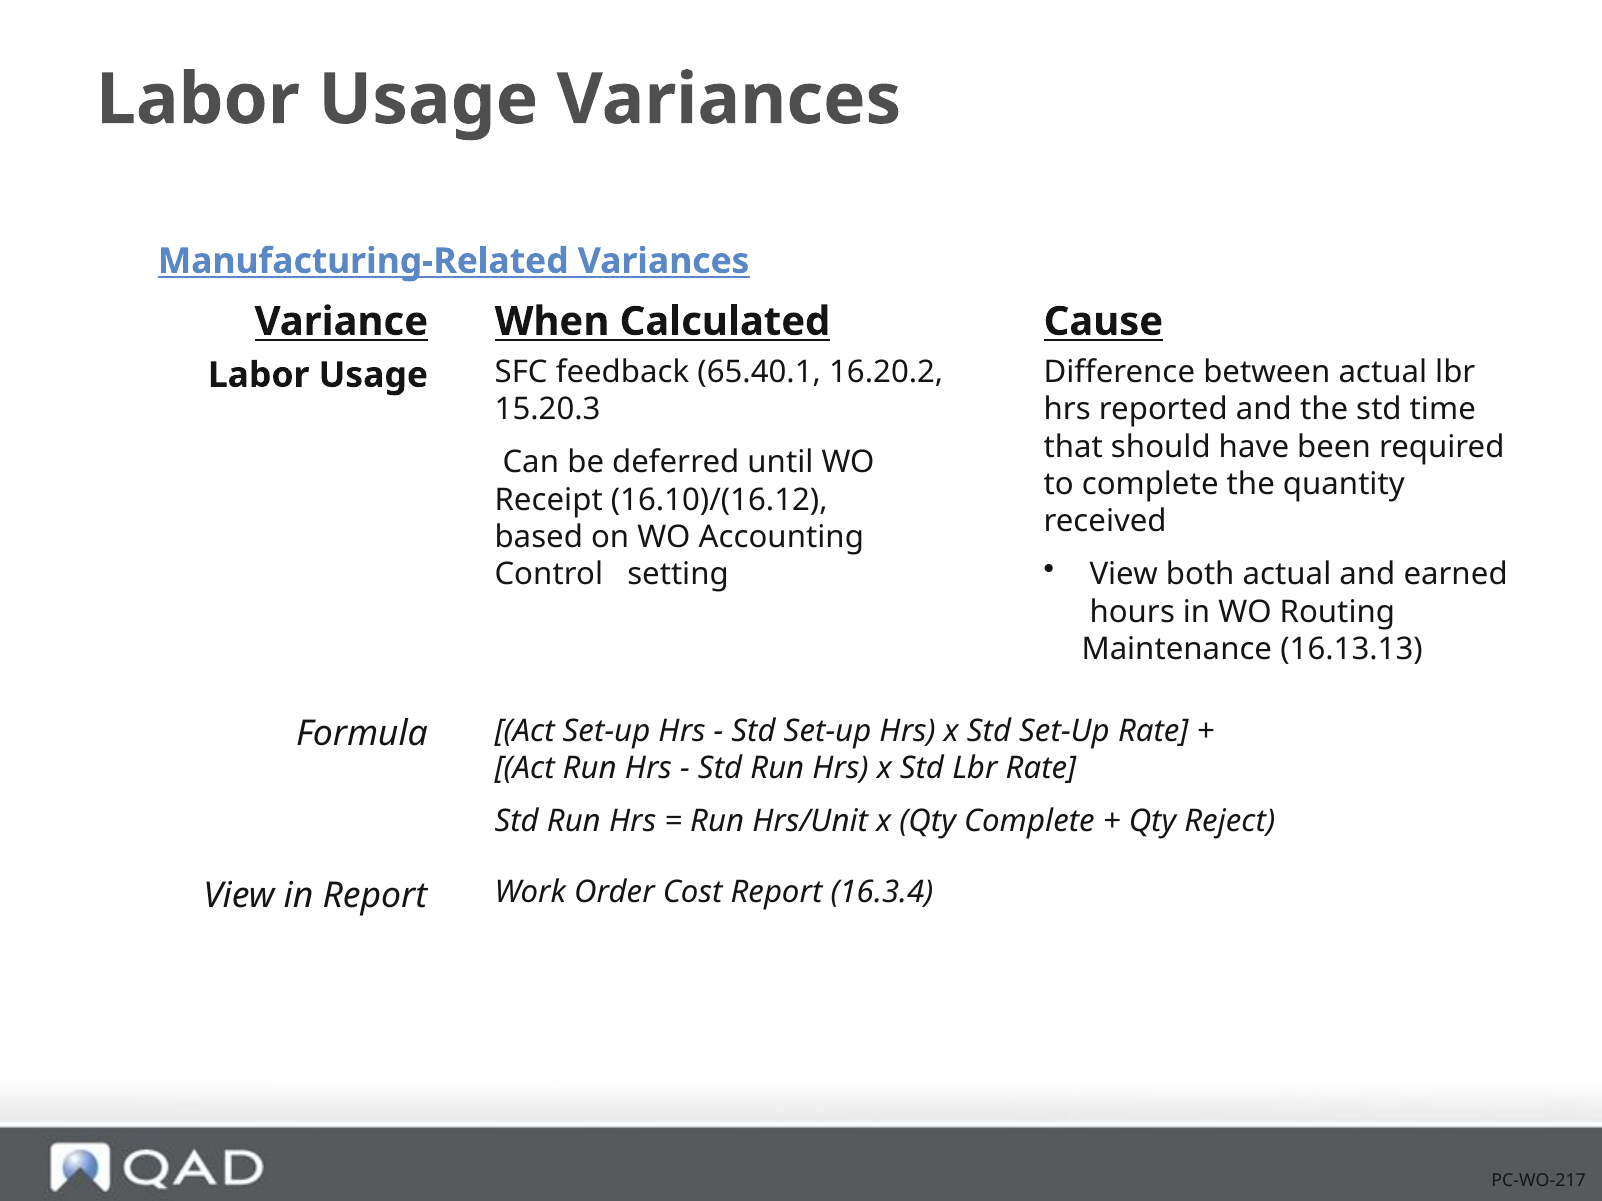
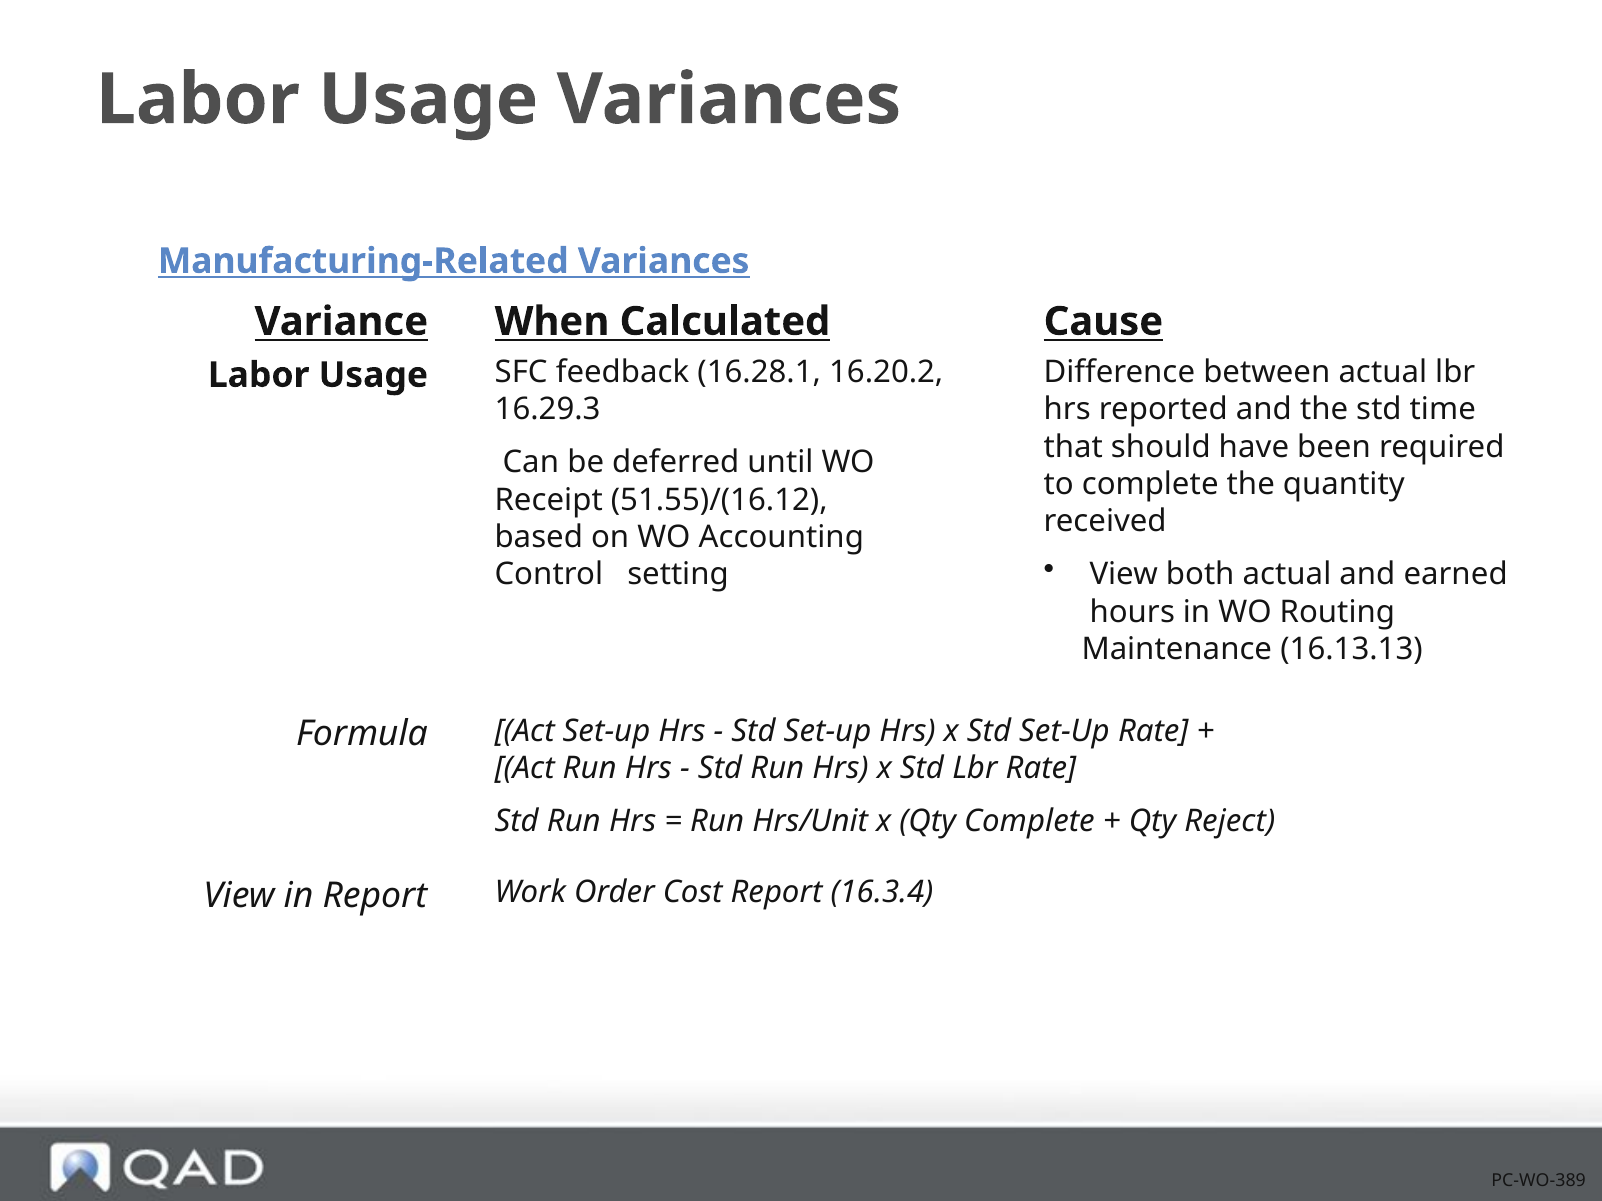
65.40.1: 65.40.1 -> 16.28.1
15.20.3: 15.20.3 -> 16.29.3
16.10)/(16.12: 16.10)/(16.12 -> 51.55)/(16.12
PC-WO-217: PC-WO-217 -> PC-WO-389
